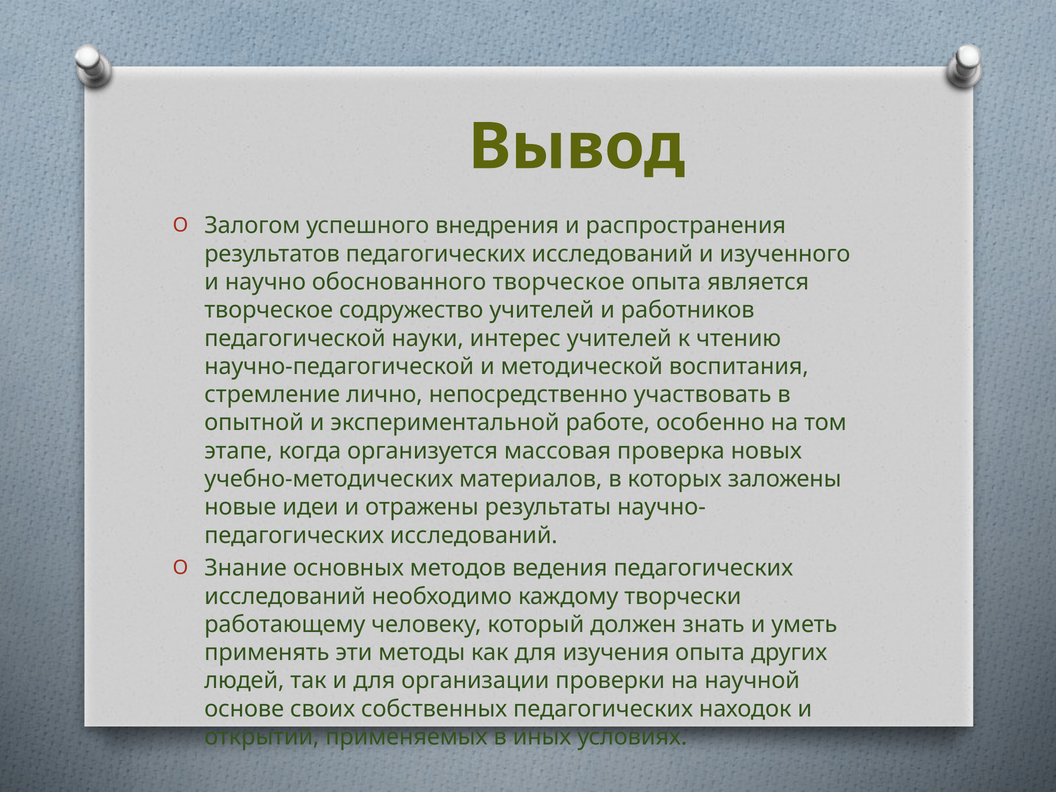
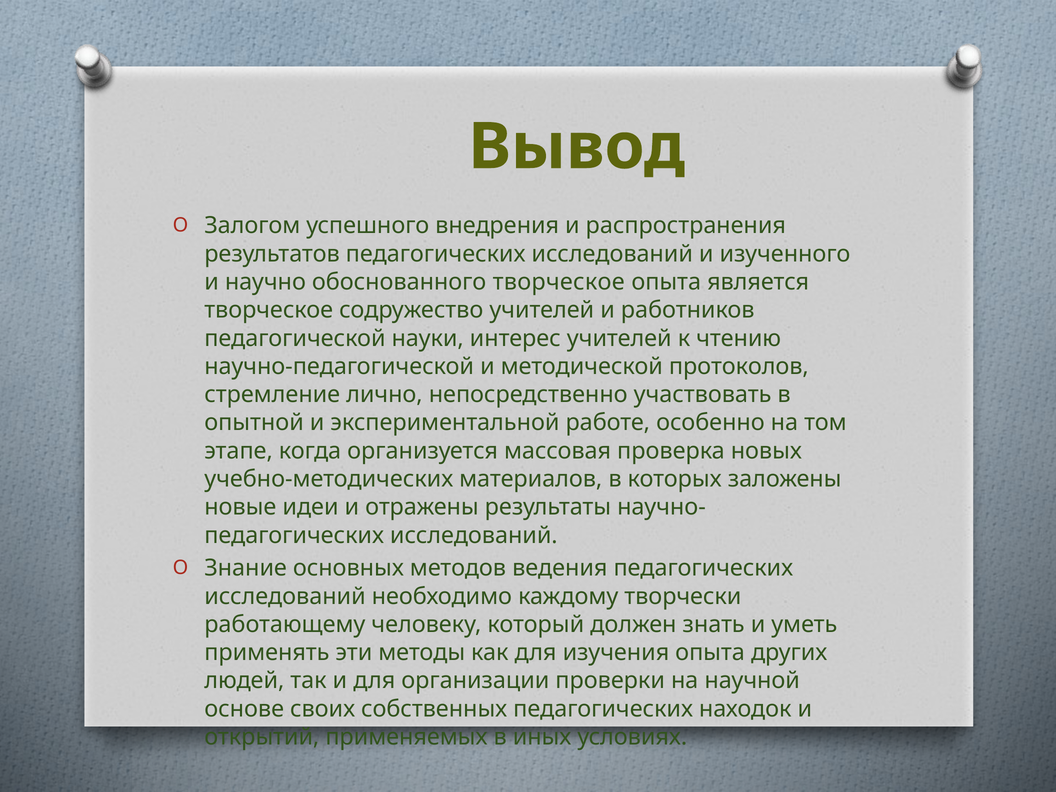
воспитания: воспитания -> протоколов
